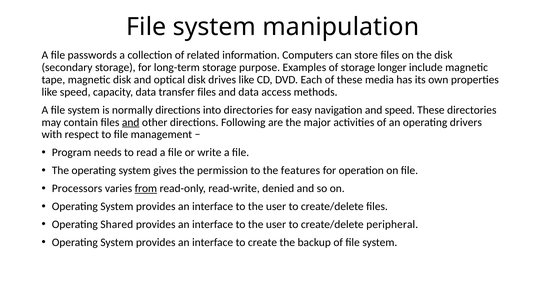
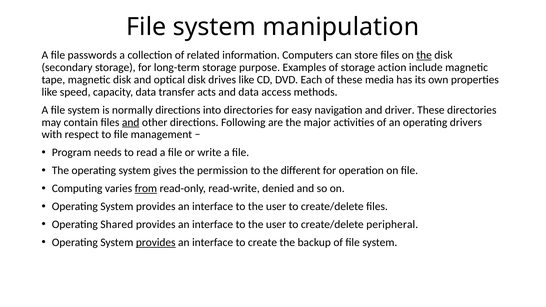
the at (424, 55) underline: none -> present
longer: longer -> action
transfer files: files -> acts
and speed: speed -> driver
features: features -> different
Processors: Processors -> Computing
provides at (156, 242) underline: none -> present
